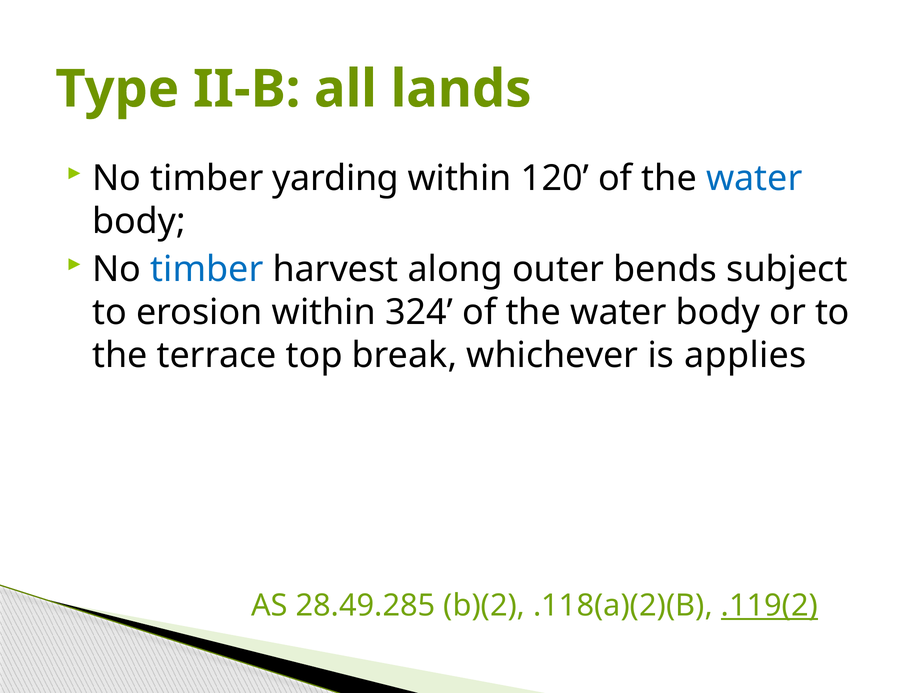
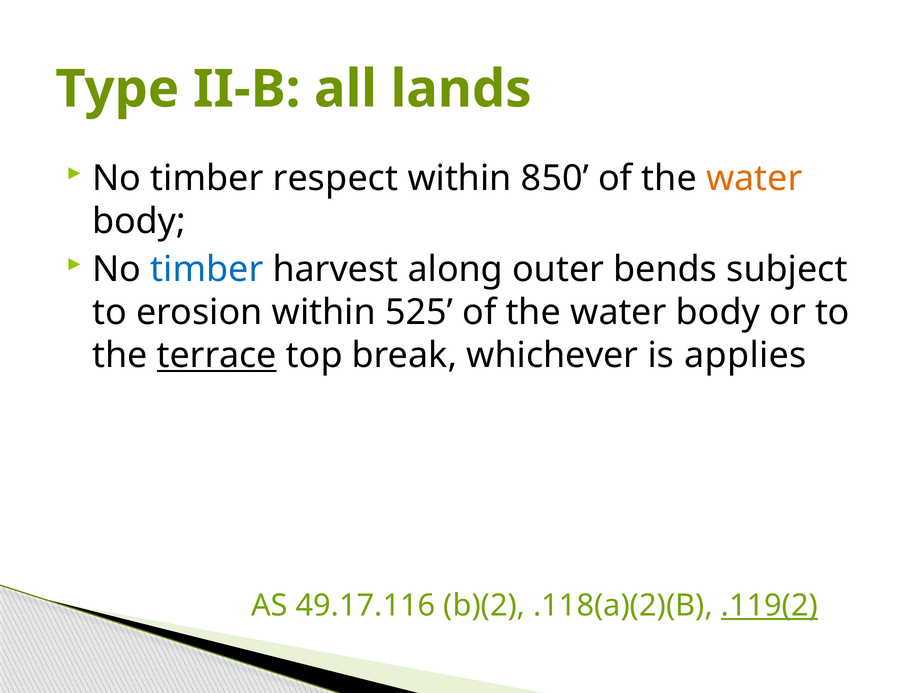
yarding: yarding -> respect
120: 120 -> 850
water at (754, 178) colour: blue -> orange
324: 324 -> 525
terrace underline: none -> present
28.49.285: 28.49.285 -> 49.17.116
